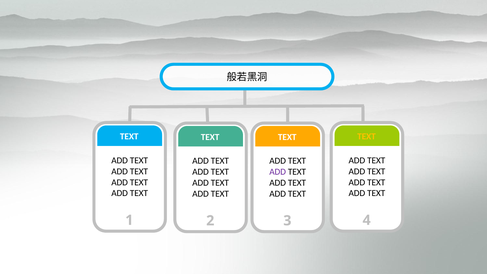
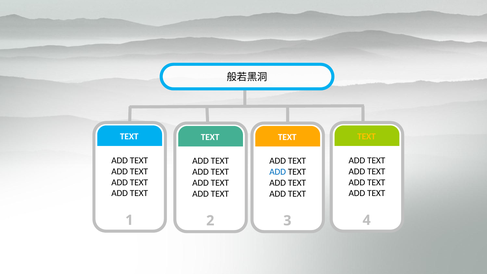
ADD at (278, 172) colour: purple -> blue
